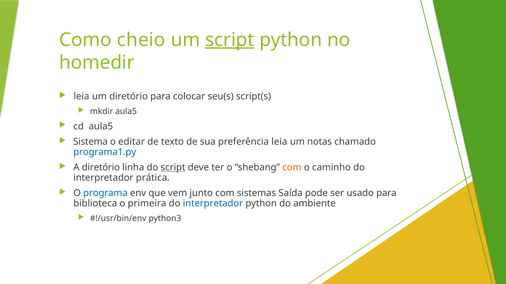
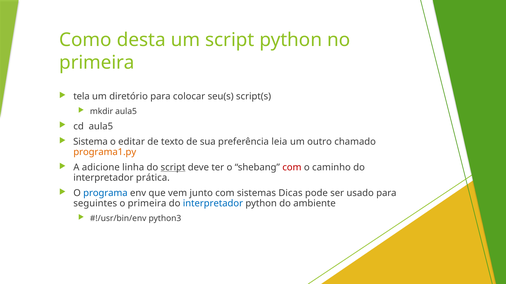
cheio: cheio -> desta
script at (230, 40) underline: present -> none
homedir at (97, 63): homedir -> primeira
leia at (81, 97): leia -> tela
notas: notas -> outro
programa1.py colour: blue -> orange
A diretório: diretório -> adicione
com at (292, 168) colour: orange -> red
Saída: Saída -> Dicas
biblioteca: biblioteca -> seguintes
